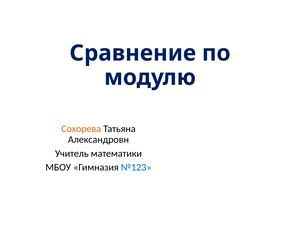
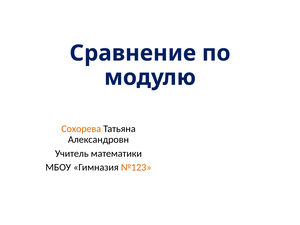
№123 colour: blue -> orange
